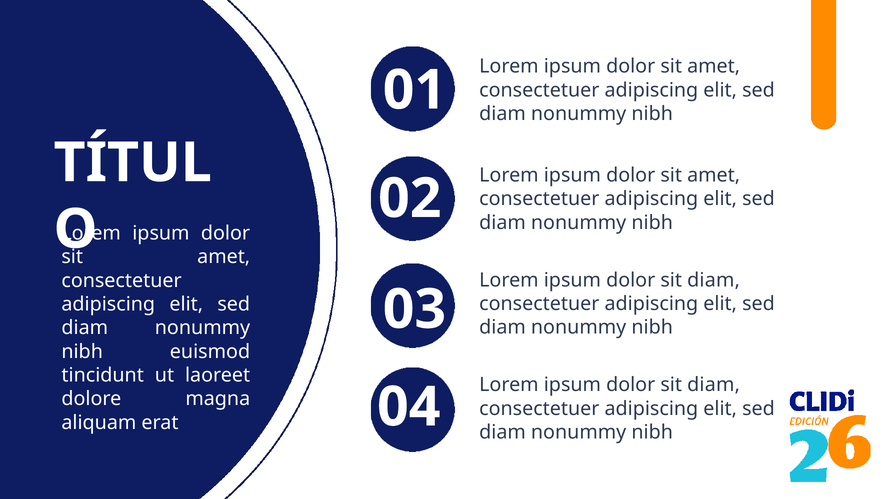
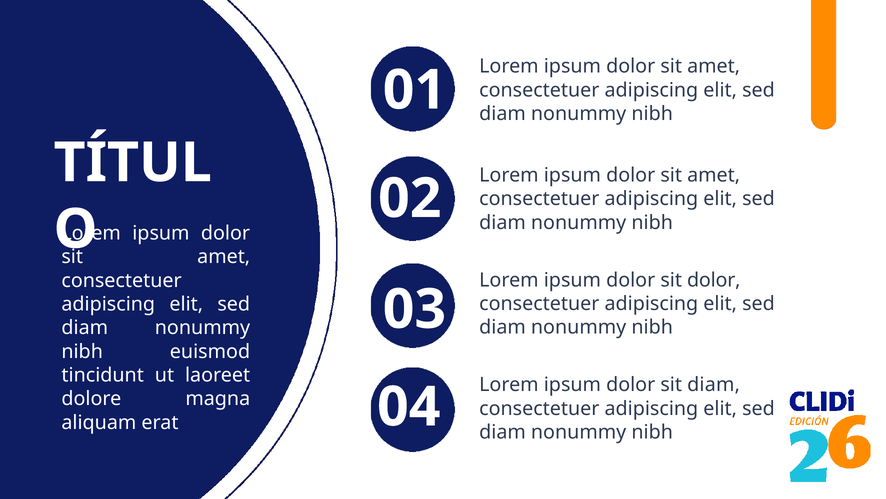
diam at (714, 280): diam -> dolor
